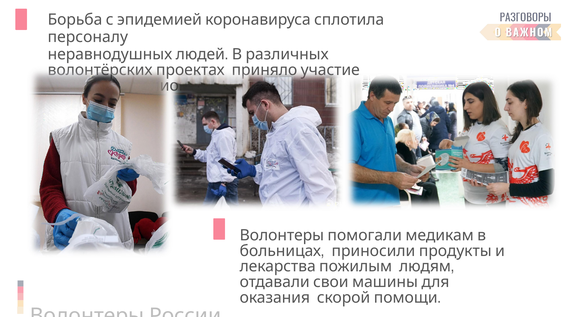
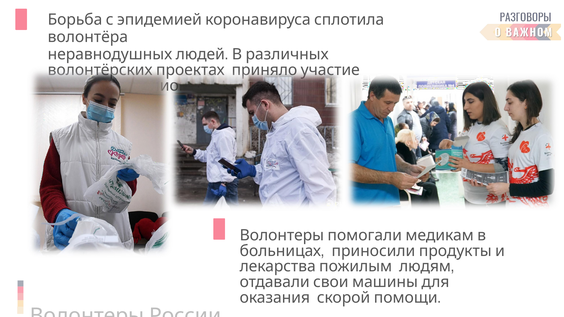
персоналу: персоналу -> волонтёра
